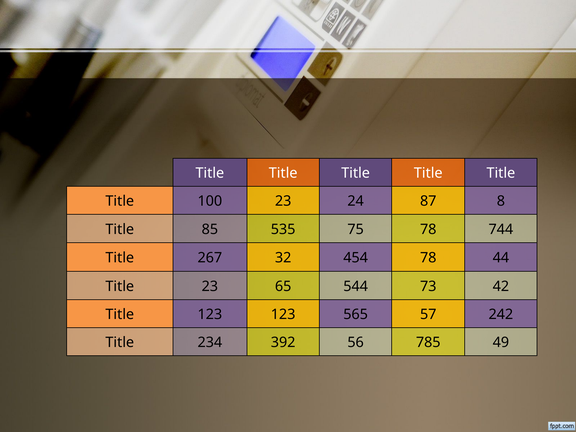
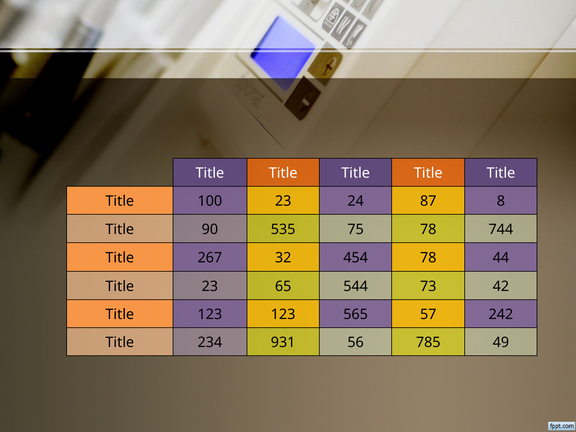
85: 85 -> 90
392: 392 -> 931
